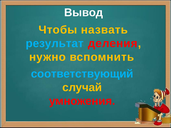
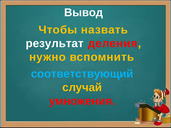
результат colour: light blue -> white
